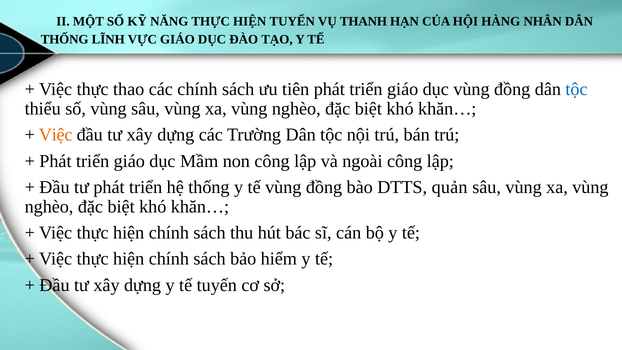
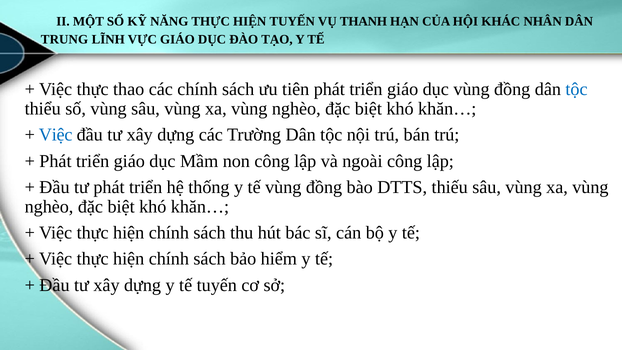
HÀNG: HÀNG -> KHÁC
THỐNG at (65, 40): THỐNG -> TRUNG
Việc at (56, 135) colour: orange -> blue
quản: quản -> thiếu
